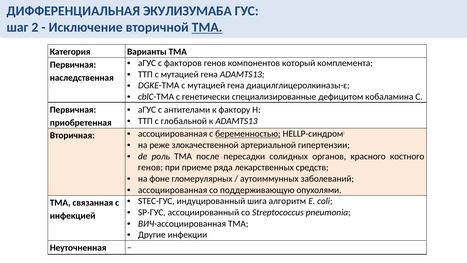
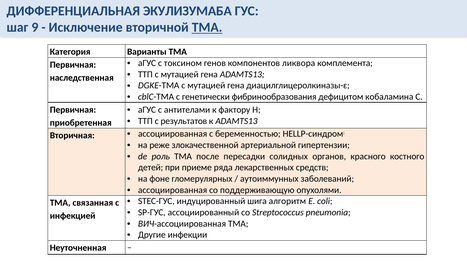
2: 2 -> 9
факторов: факторов -> токсином
который: который -> ликвора
специализированные: специализированные -> фибринообразования
глобальной: глобальной -> результатов
беременностью underline: present -> none
генов at (150, 167): генов -> детей
